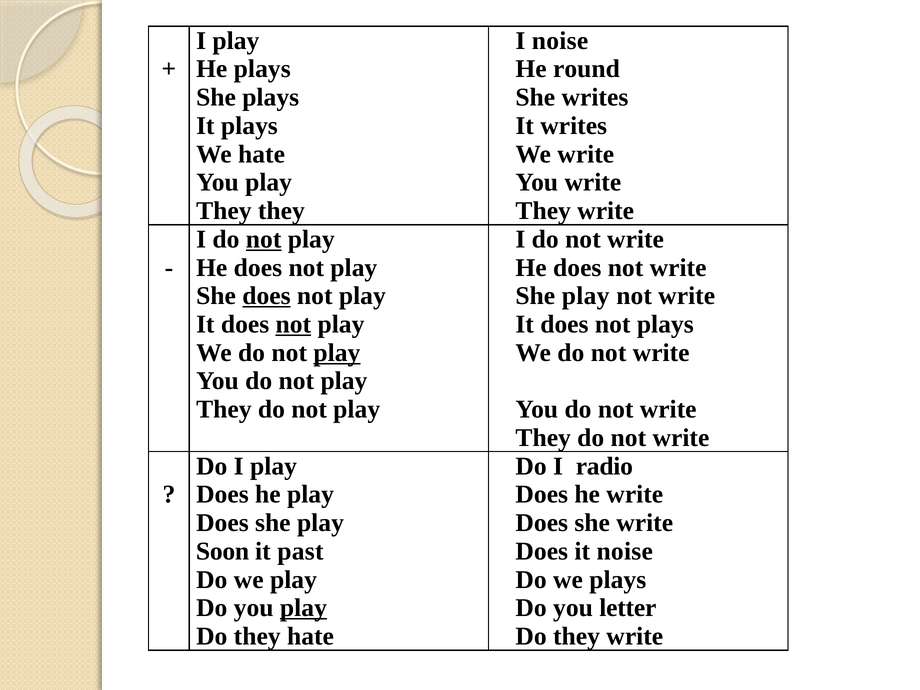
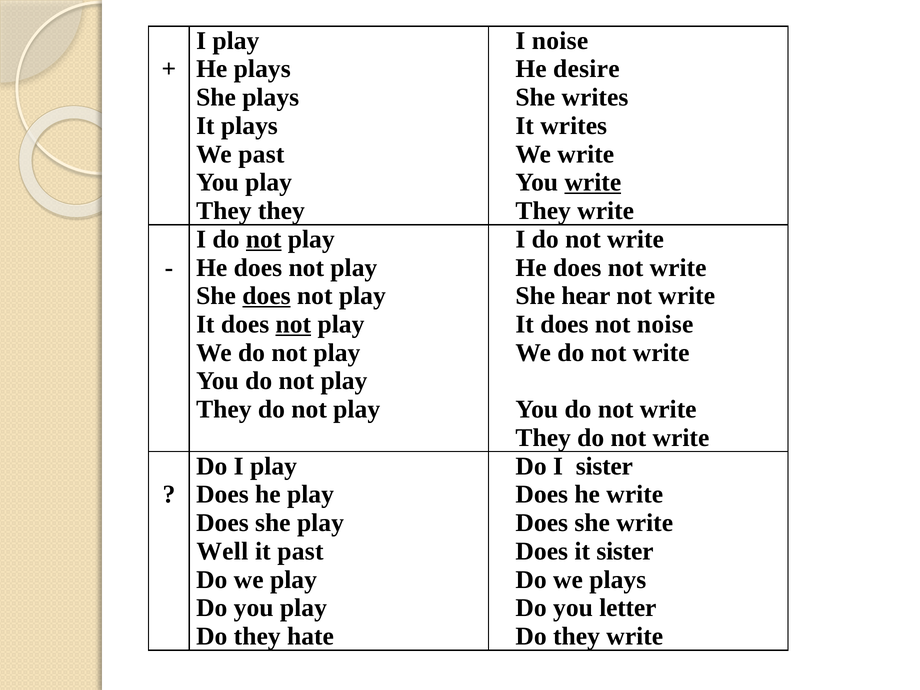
round: round -> desire
We hate: hate -> past
write at (593, 182) underline: none -> present
play at (586, 296): play -> hear
not plays: plays -> noise
play at (337, 353) underline: present -> none
I radio: radio -> sister
Soon: Soon -> Well
it noise: noise -> sister
play at (303, 608) underline: present -> none
